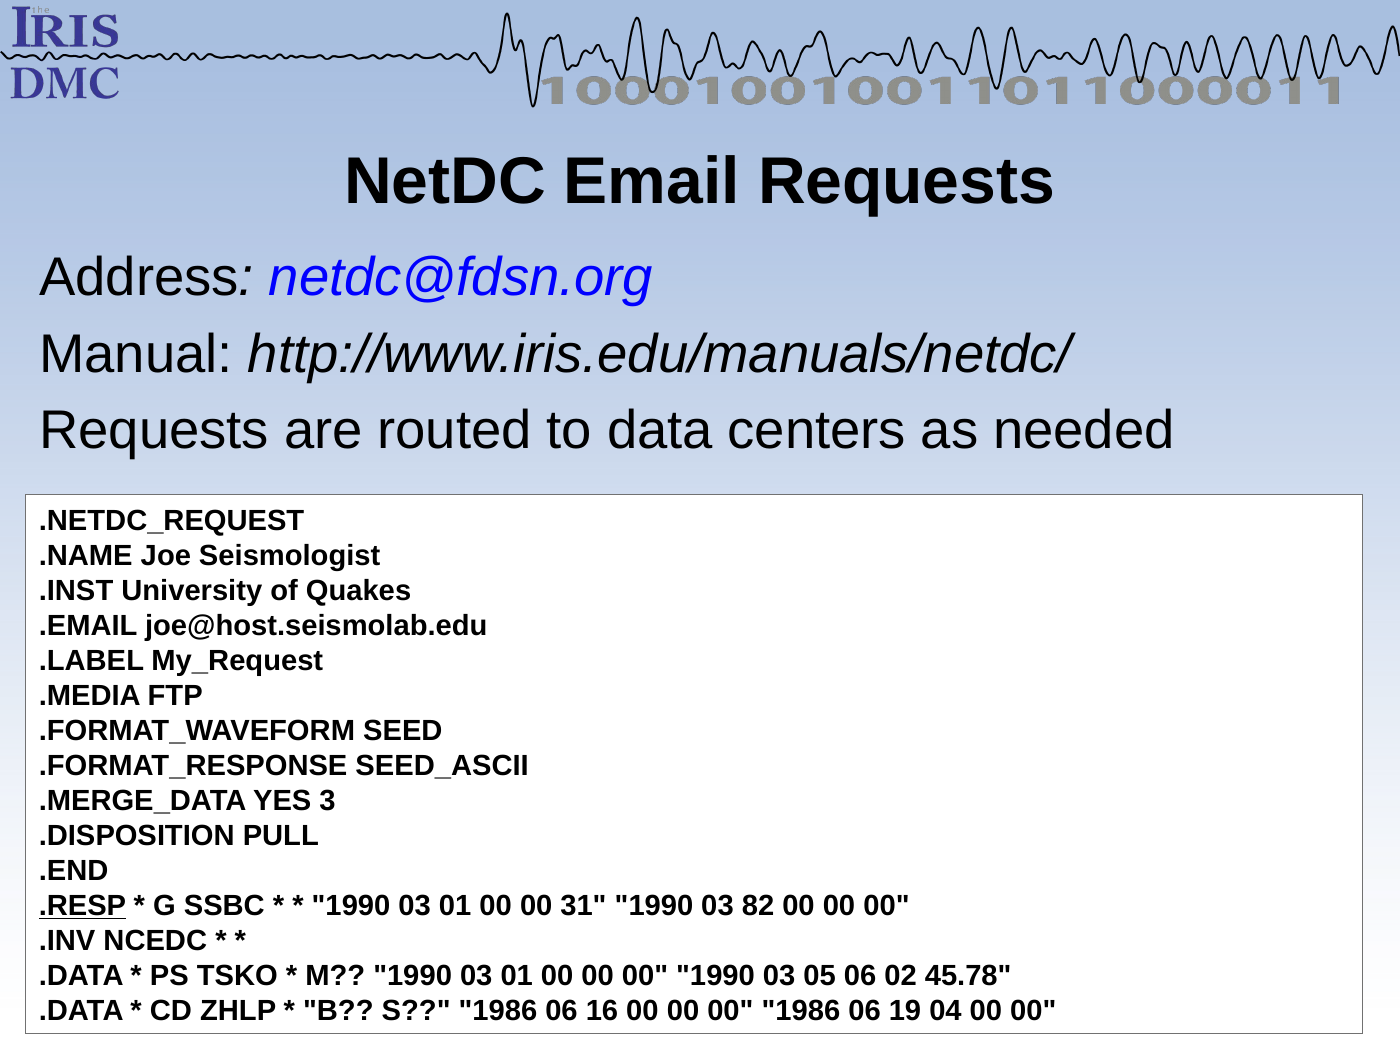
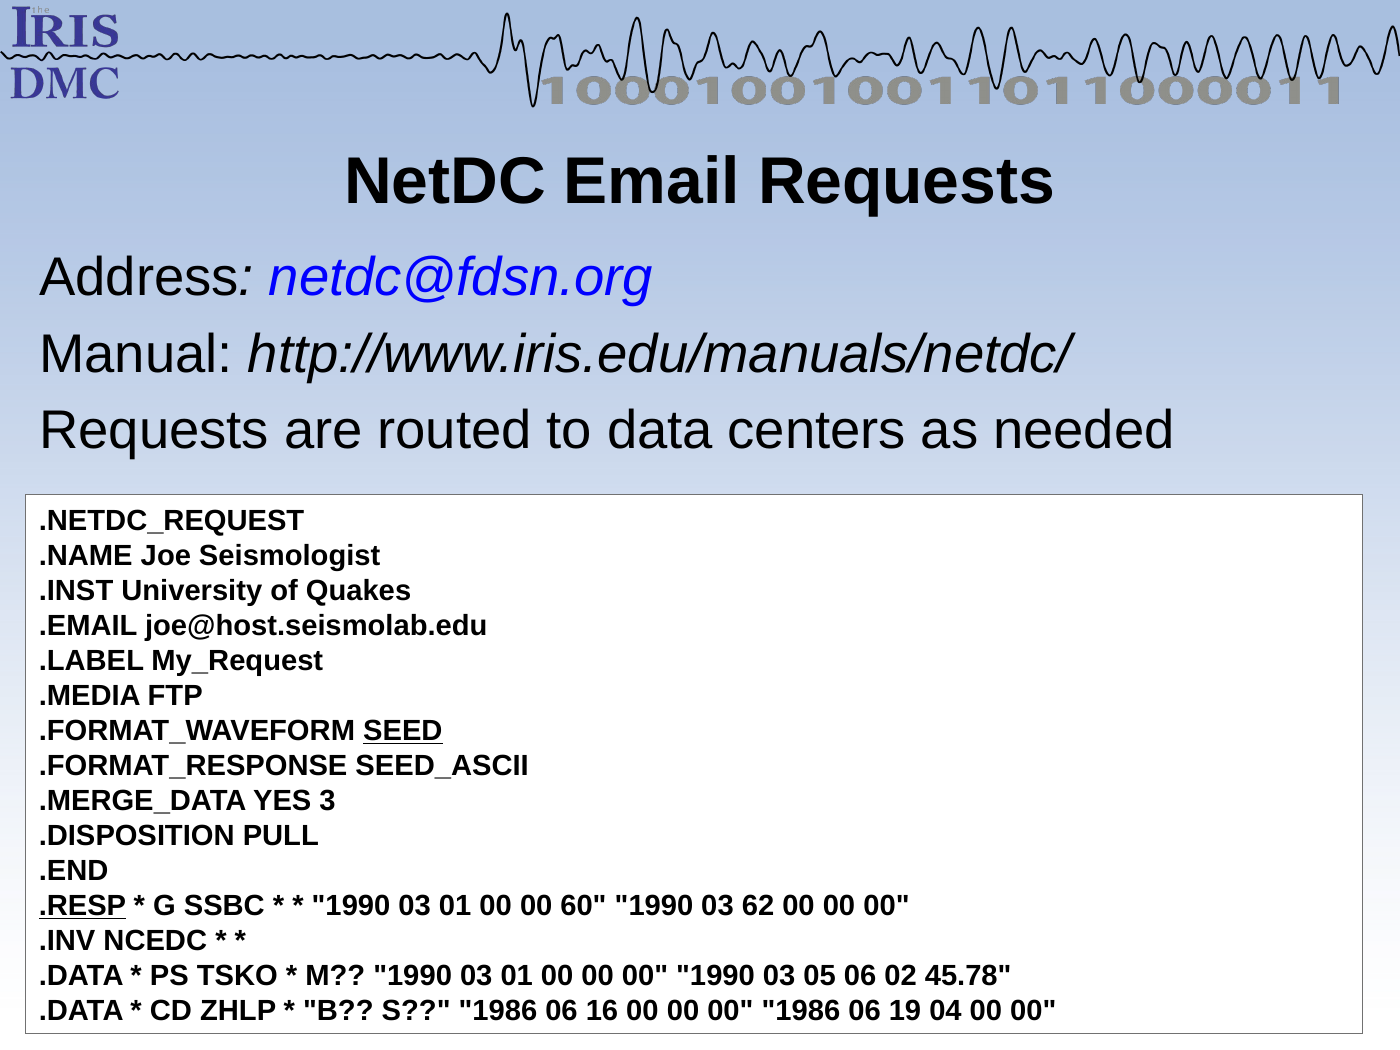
SEED underline: none -> present
31: 31 -> 60
82: 82 -> 62
